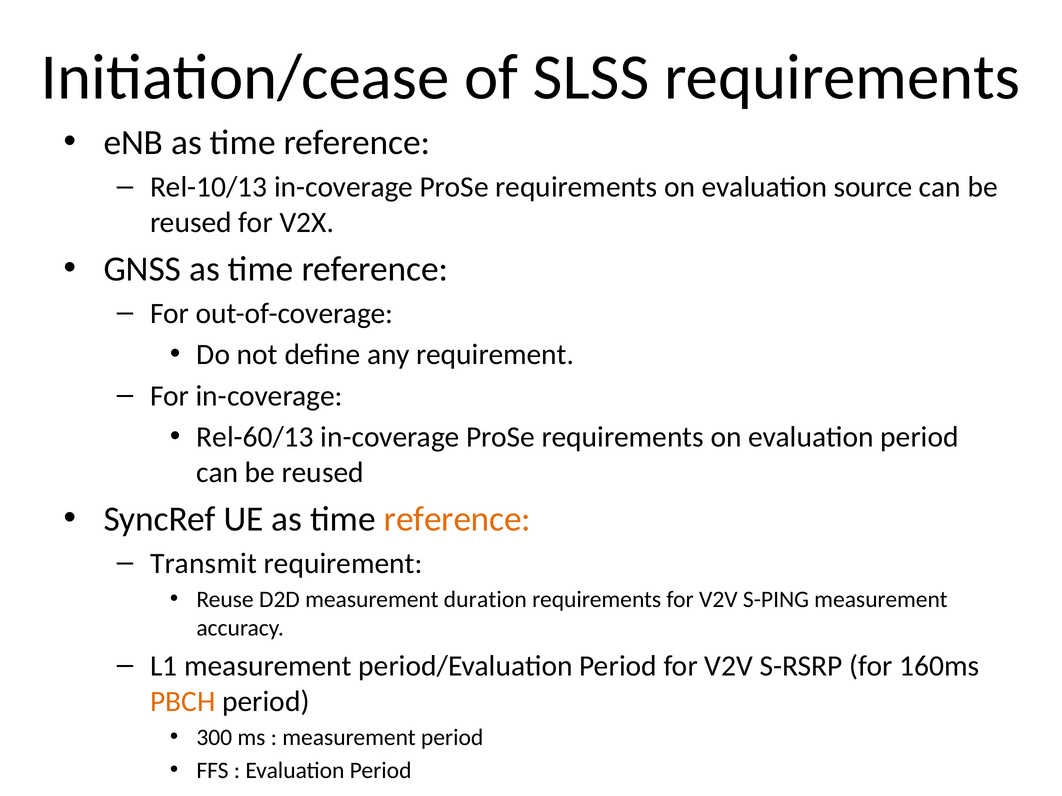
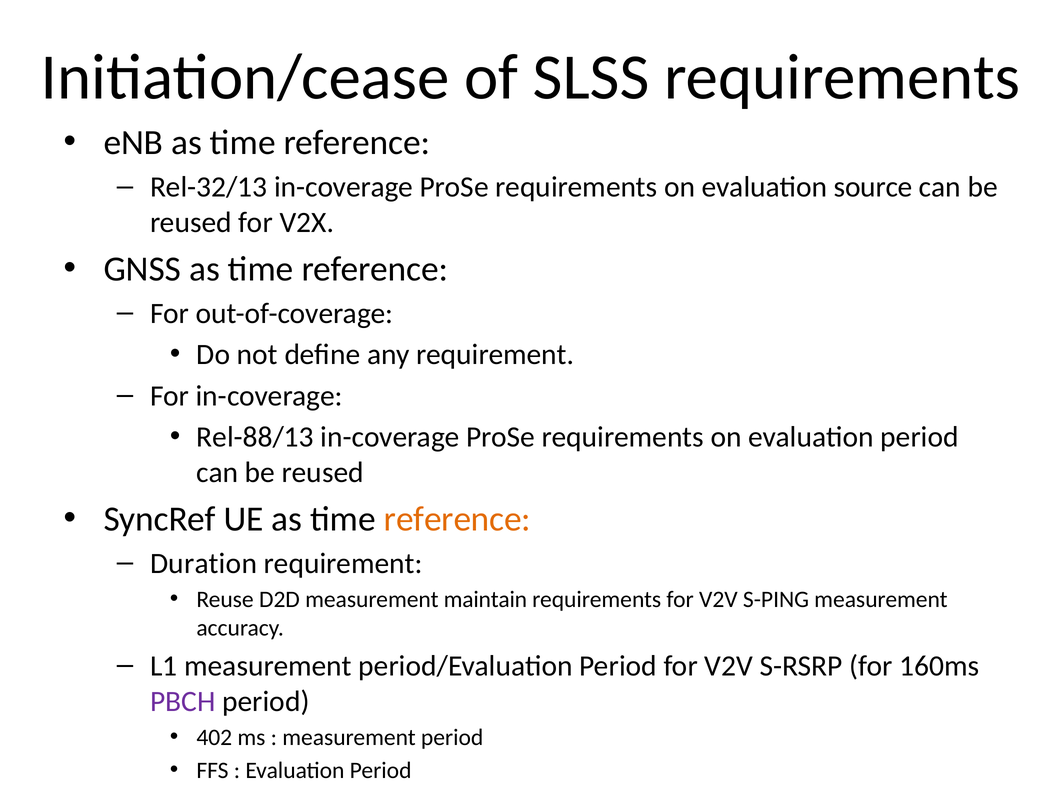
Rel-10/13: Rel-10/13 -> Rel-32/13
Rel-60/13: Rel-60/13 -> Rel-88/13
Transmit: Transmit -> Duration
duration: duration -> maintain
PBCH colour: orange -> purple
300: 300 -> 402
